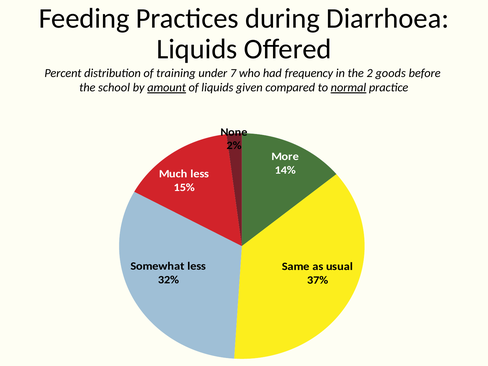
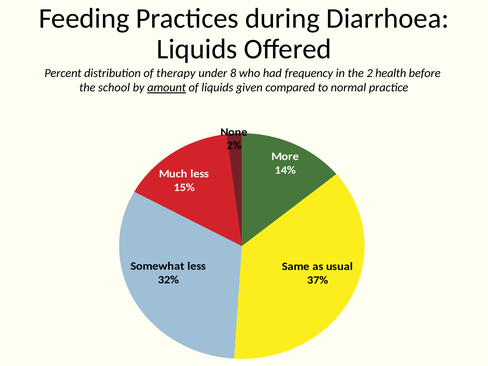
training: training -> therapy
7: 7 -> 8
goods: goods -> health
normal underline: present -> none
